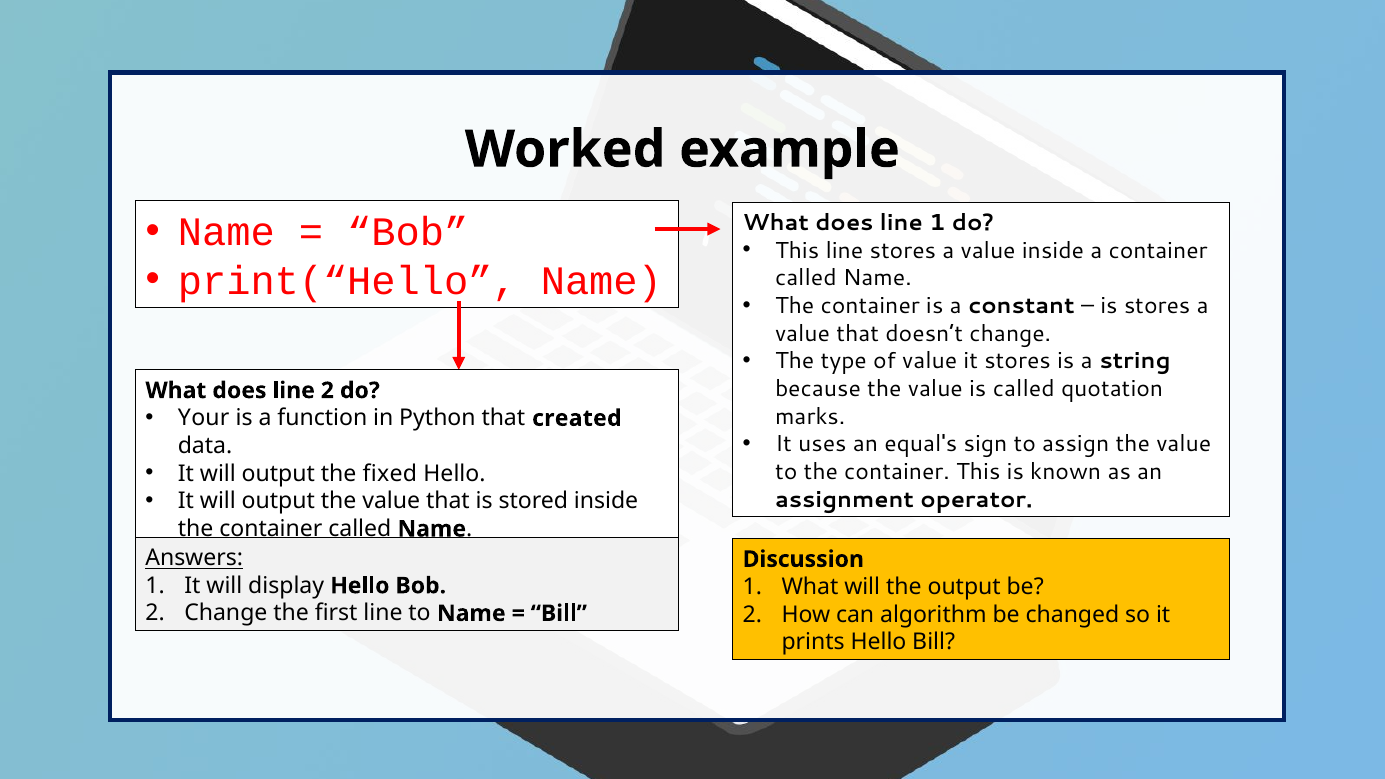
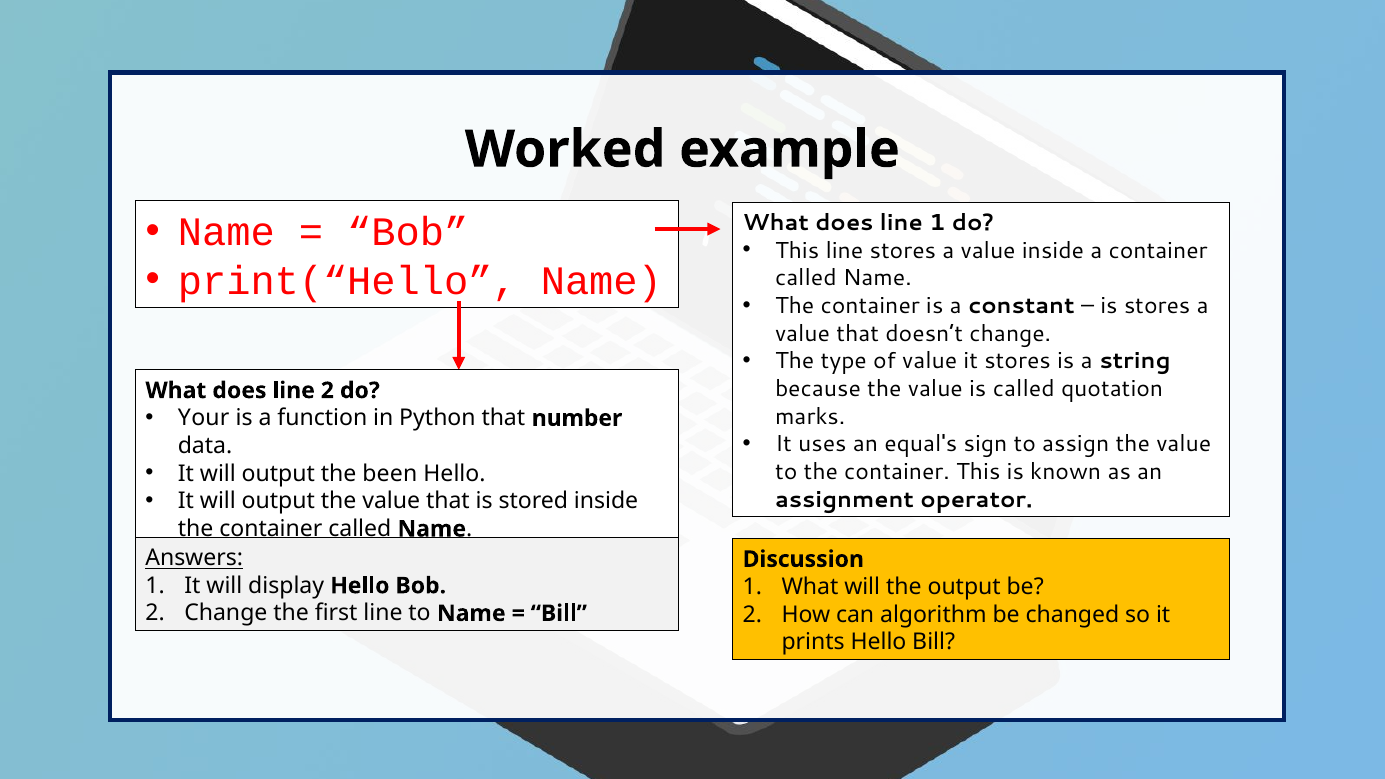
created: created -> number
fixed: fixed -> been
